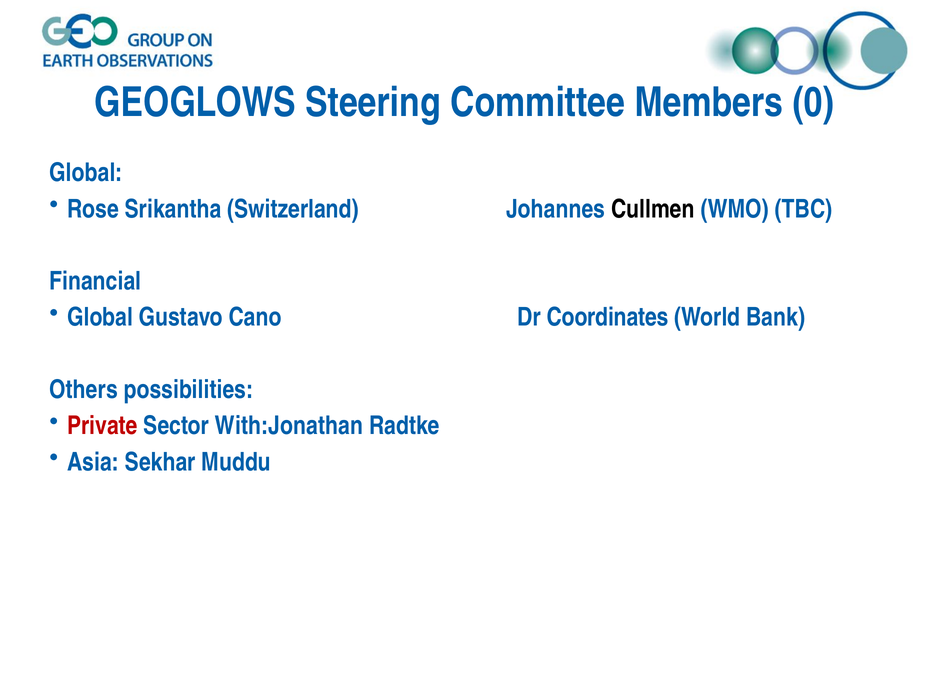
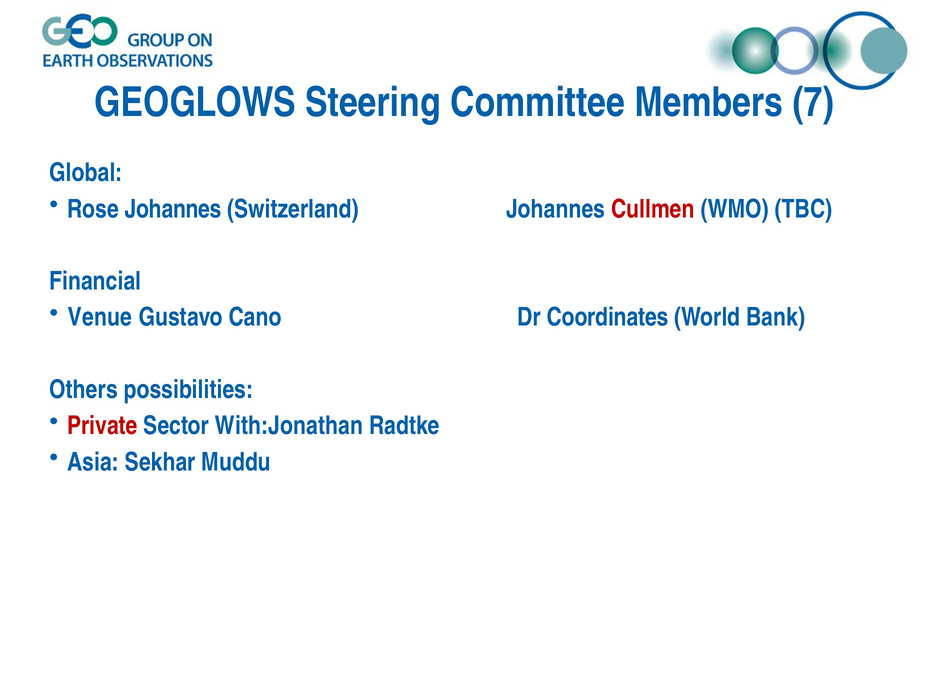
0: 0 -> 7
Rose Srikantha: Srikantha -> Johannes
Cullmen colour: black -> red
Global at (100, 317): Global -> Venue
